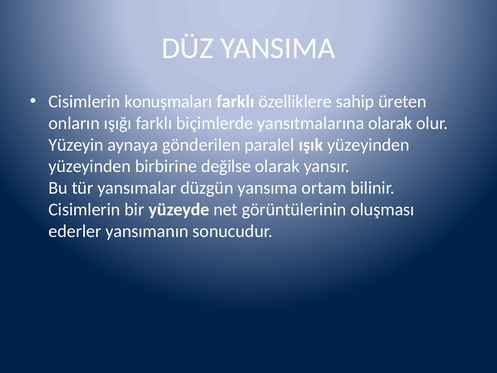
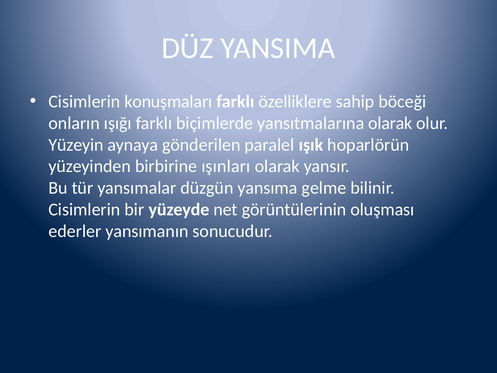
üreten: üreten -> böceği
ışık yüzeyinden: yüzeyinden -> hoparlörün
değilse: değilse -> ışınları
ortam: ortam -> gelme
